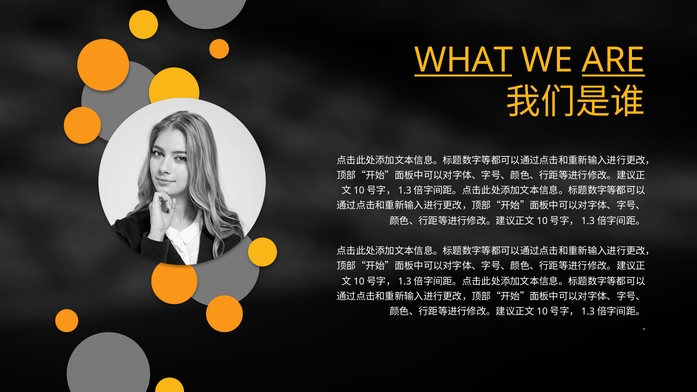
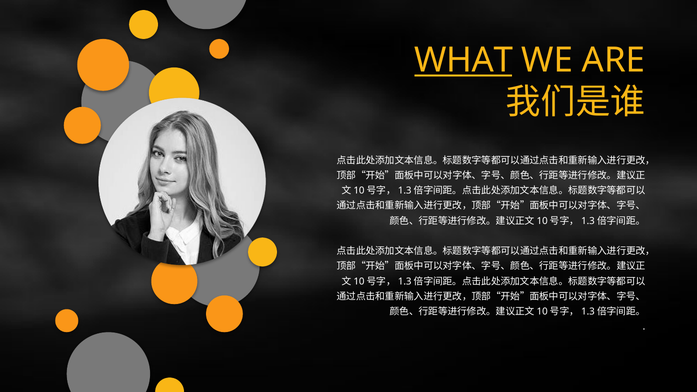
ARE underline: present -> none
